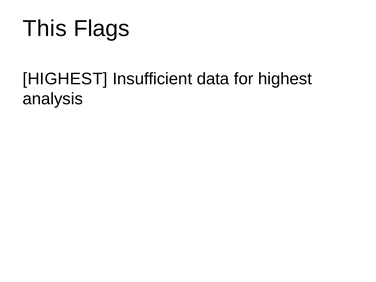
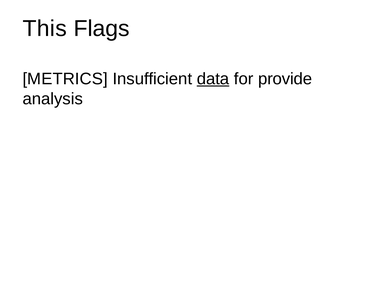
HIGHEST at (65, 79): HIGHEST -> METRICS
data underline: none -> present
for highest: highest -> provide
